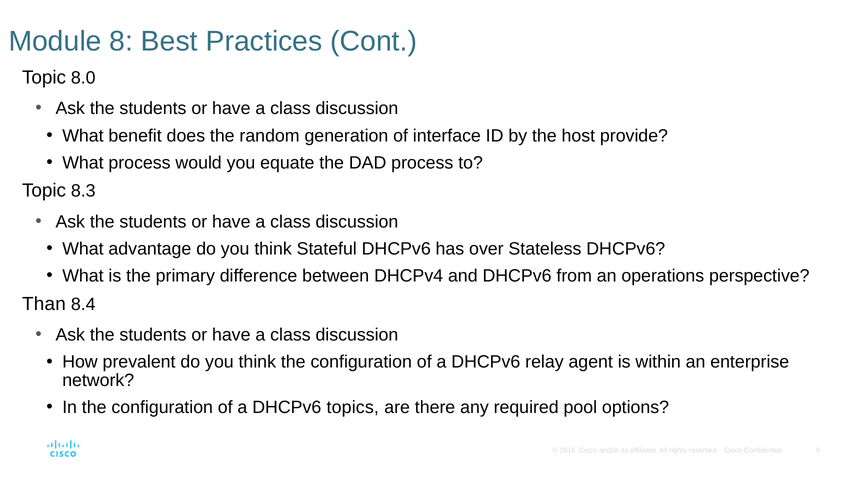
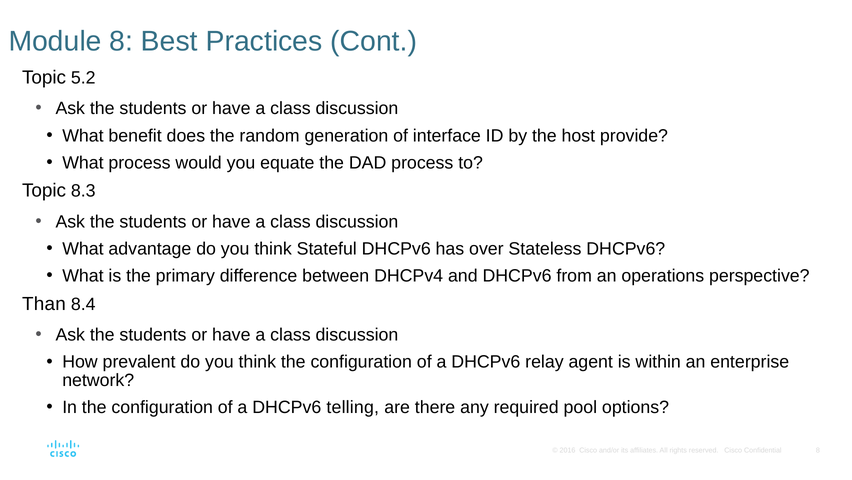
8.0: 8.0 -> 5.2
topics: topics -> telling
